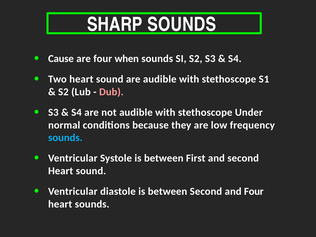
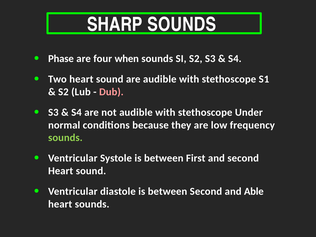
Cause: Cause -> Phase
sounds at (65, 138) colour: light blue -> light green
and Four: Four -> Able
